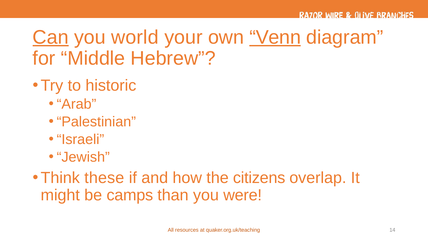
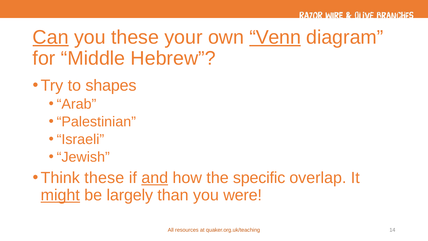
you world: world -> these
historic: historic -> shapes
and underline: none -> present
citizens: citizens -> specific
might underline: none -> present
camps: camps -> largely
